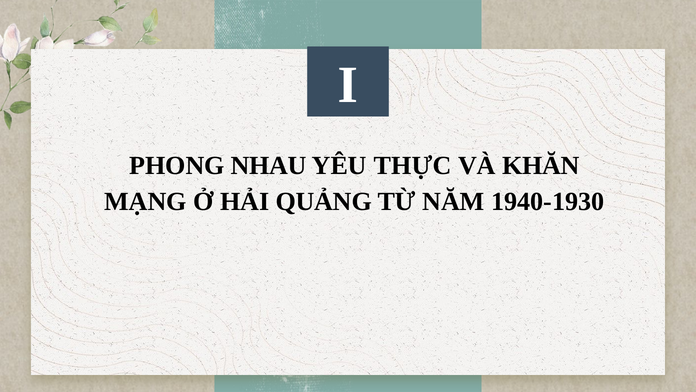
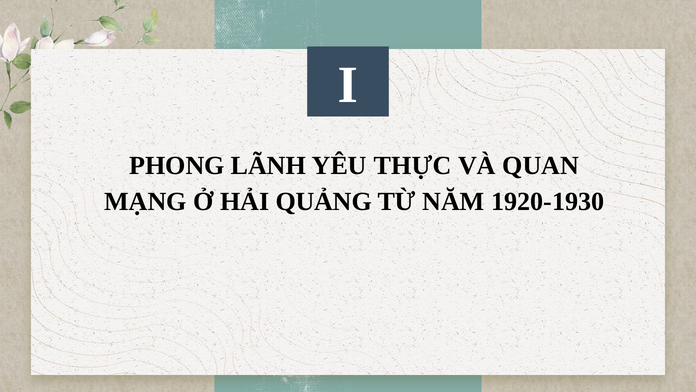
NHAU: NHAU -> LÃNH
KHĂN: KHĂN -> QUAN
1940-1930: 1940-1930 -> 1920-1930
